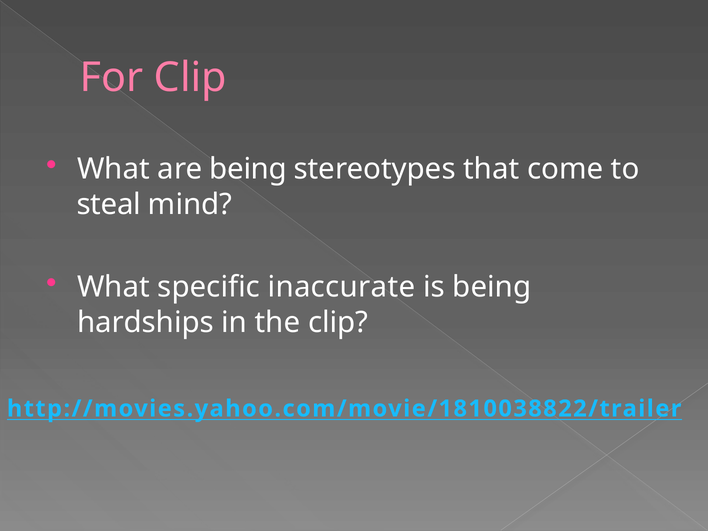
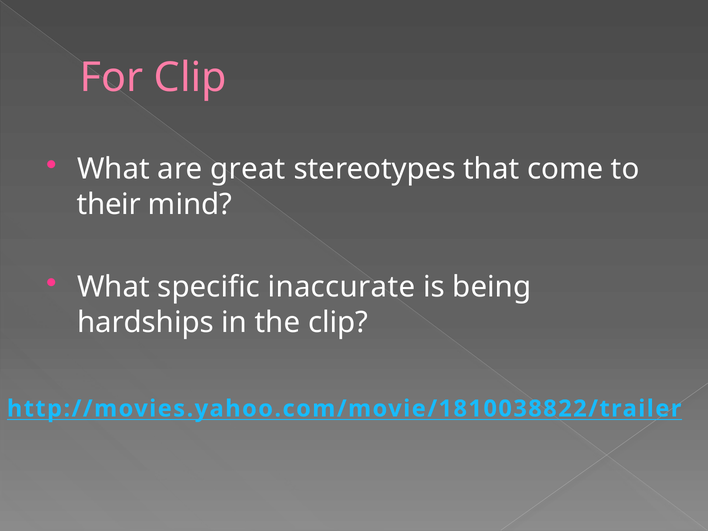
are being: being -> great
steal: steal -> their
